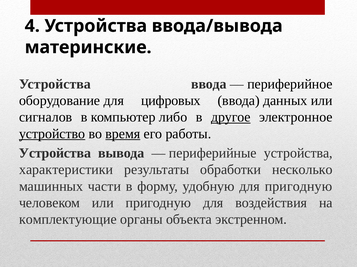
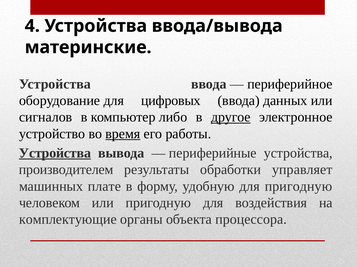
устройство underline: present -> none
Устройства at (55, 153) underline: none -> present
характеристики: характеристики -> производителем
несколько: несколько -> управляет
части: части -> плате
экстренном: экстренном -> процессора
